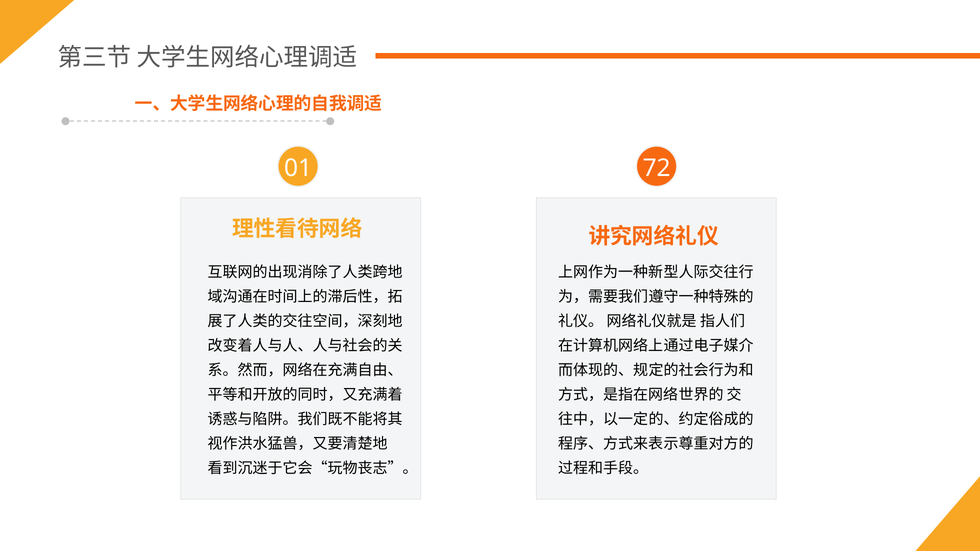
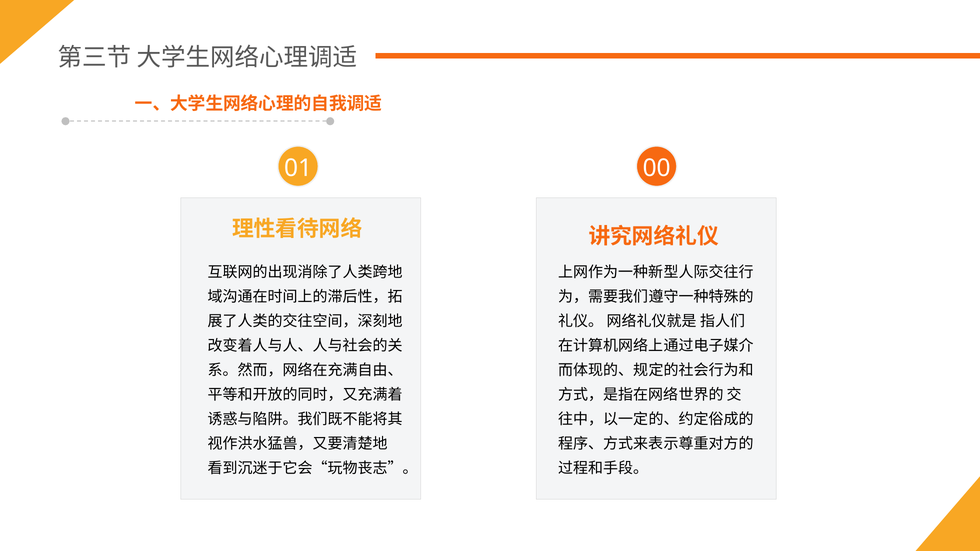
72: 72 -> 00
